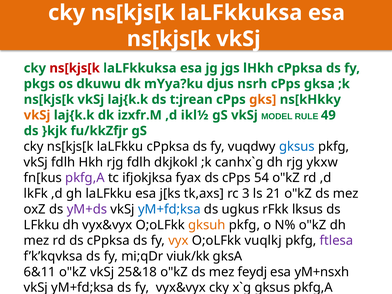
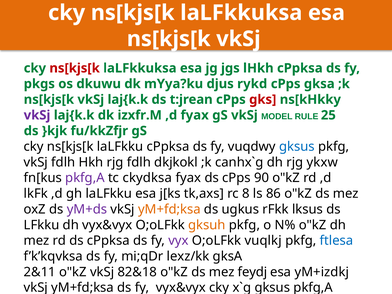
nsrh: nsrh -> rykd
gks colour: orange -> red
vkSj at (37, 115) colour: orange -> purple
,d ikl½: ikl½ -> fyax
49: 49 -> 25
ifjokjksa: ifjokjksa -> ckydksa
54: 54 -> 90
3: 3 -> 8
21: 21 -> 86
yM+fd;ksa at (169, 209) colour: blue -> orange
vyx colour: orange -> purple
ftlesa colour: purple -> blue
viuk/kk: viuk/kk -> lexz/kk
6&11: 6&11 -> 2&11
25&18: 25&18 -> 82&18
yM+nsxh: yM+nsxh -> yM+izdkj
